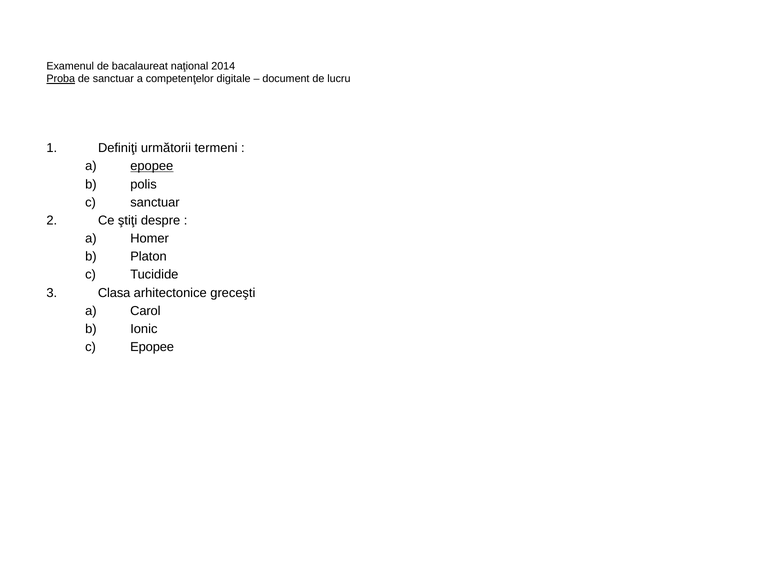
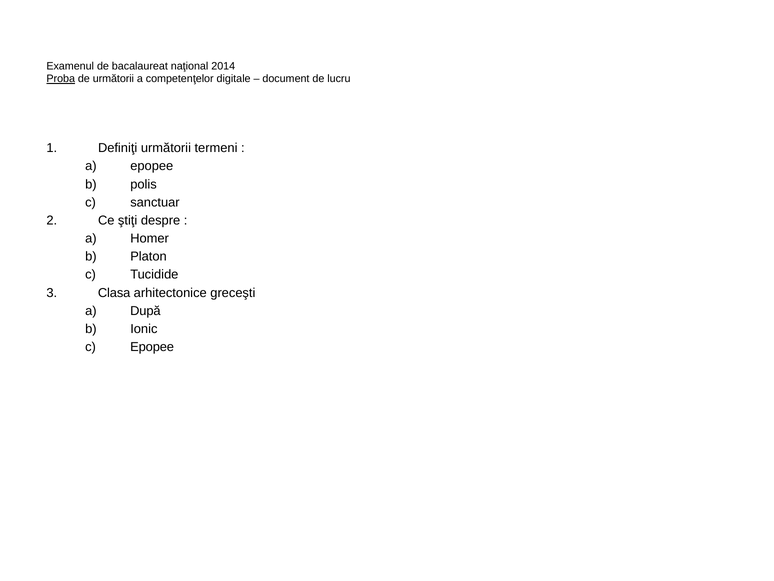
de sanctuar: sanctuar -> următorii
epopee at (152, 166) underline: present -> none
Carol: Carol -> După
